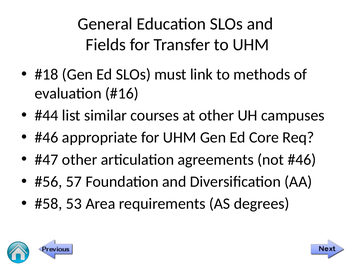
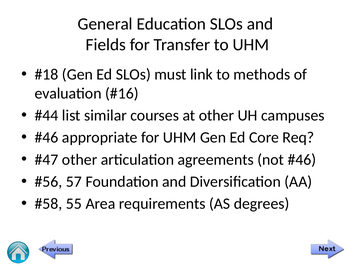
53: 53 -> 55
